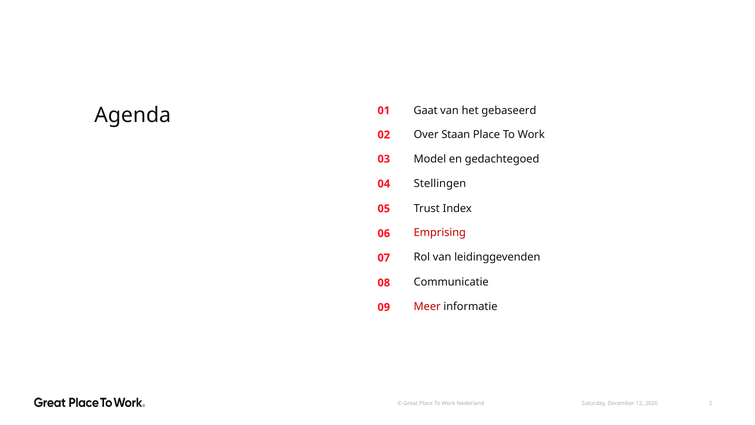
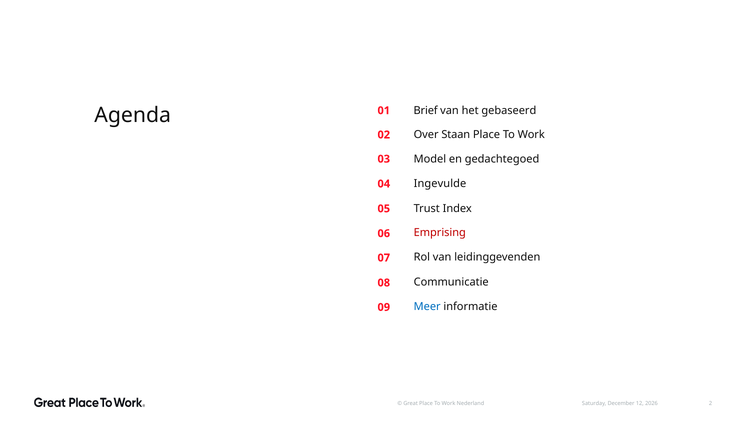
Gaat: Gaat -> Brief
Stellingen: Stellingen -> Ingevulde
Meer colour: red -> blue
